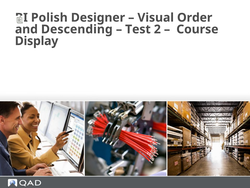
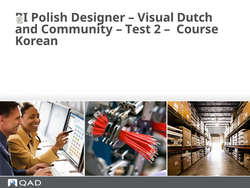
Order: Order -> Dutch
Descending: Descending -> Community
Display: Display -> Korean
